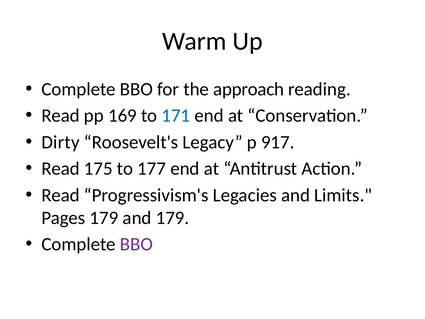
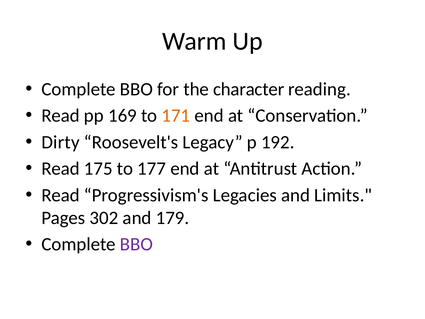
approach: approach -> character
171 colour: blue -> orange
917: 917 -> 192
Pages 179: 179 -> 302
